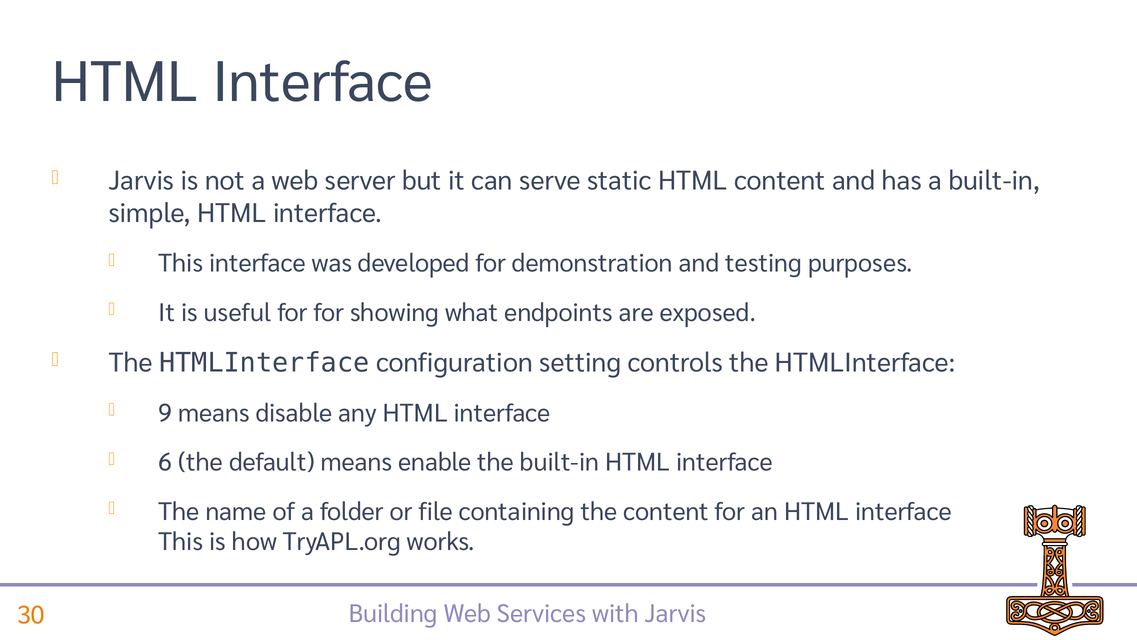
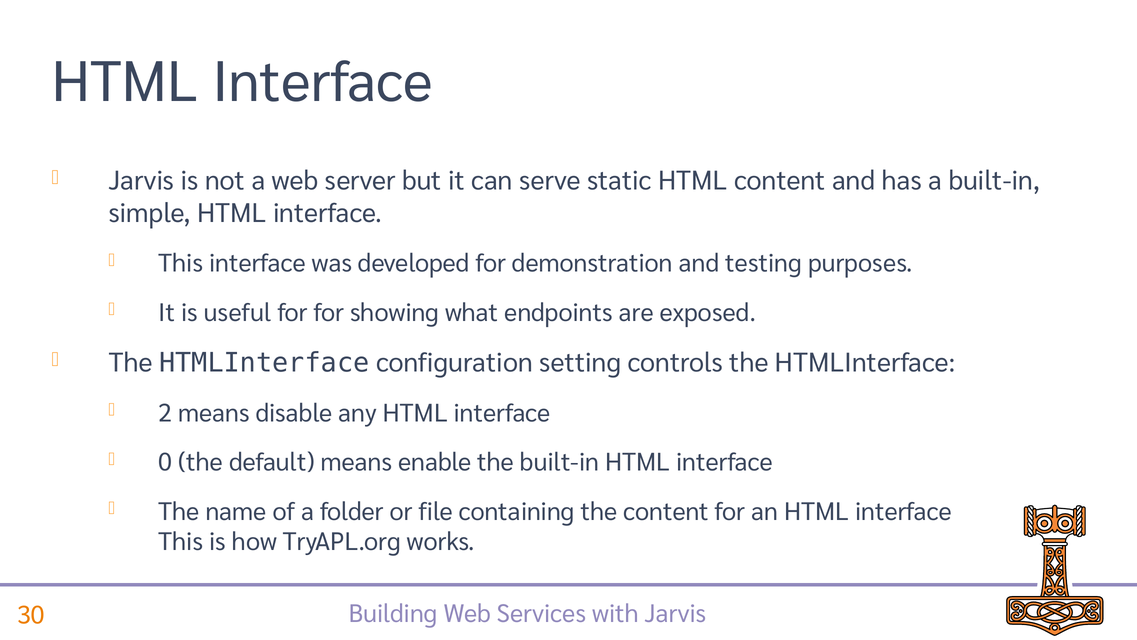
9: 9 -> 2
6: 6 -> 0
